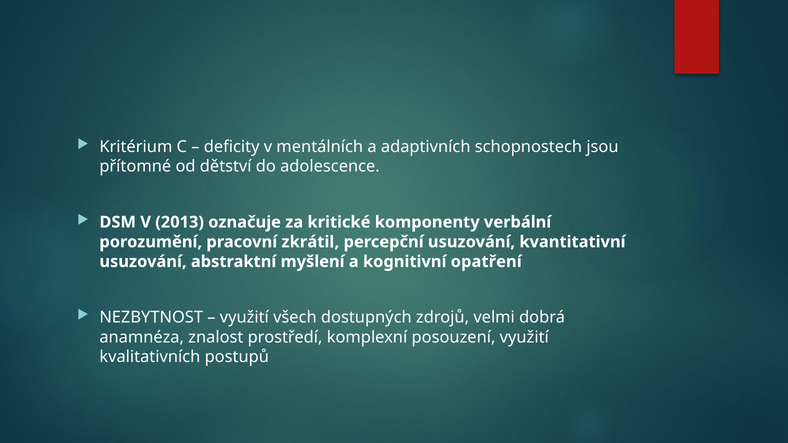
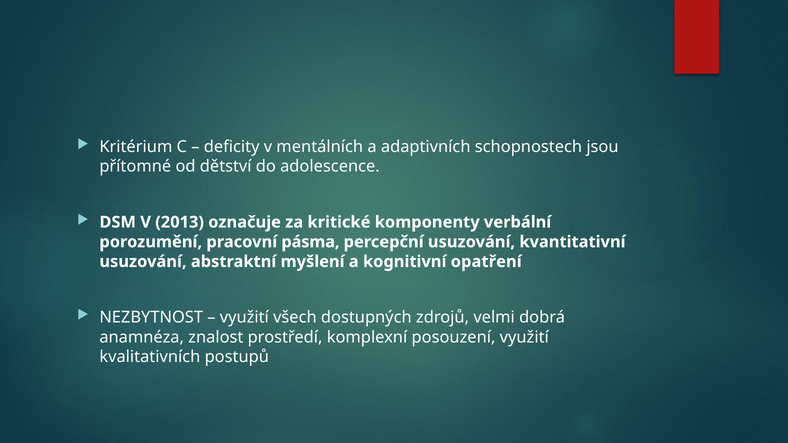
zkrátil: zkrátil -> pásma
